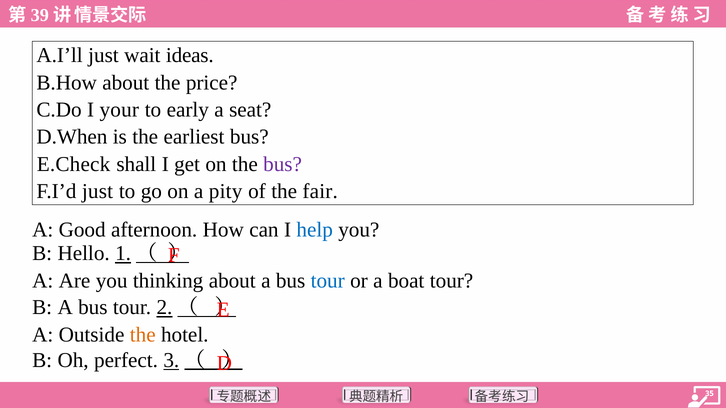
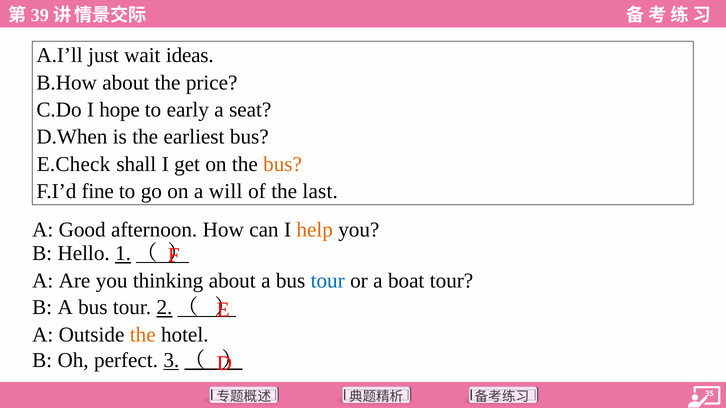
your: your -> hope
bus at (283, 164) colour: purple -> orange
F.I’d just: just -> fine
pity: pity -> will
fair: fair -> last
help colour: blue -> orange
